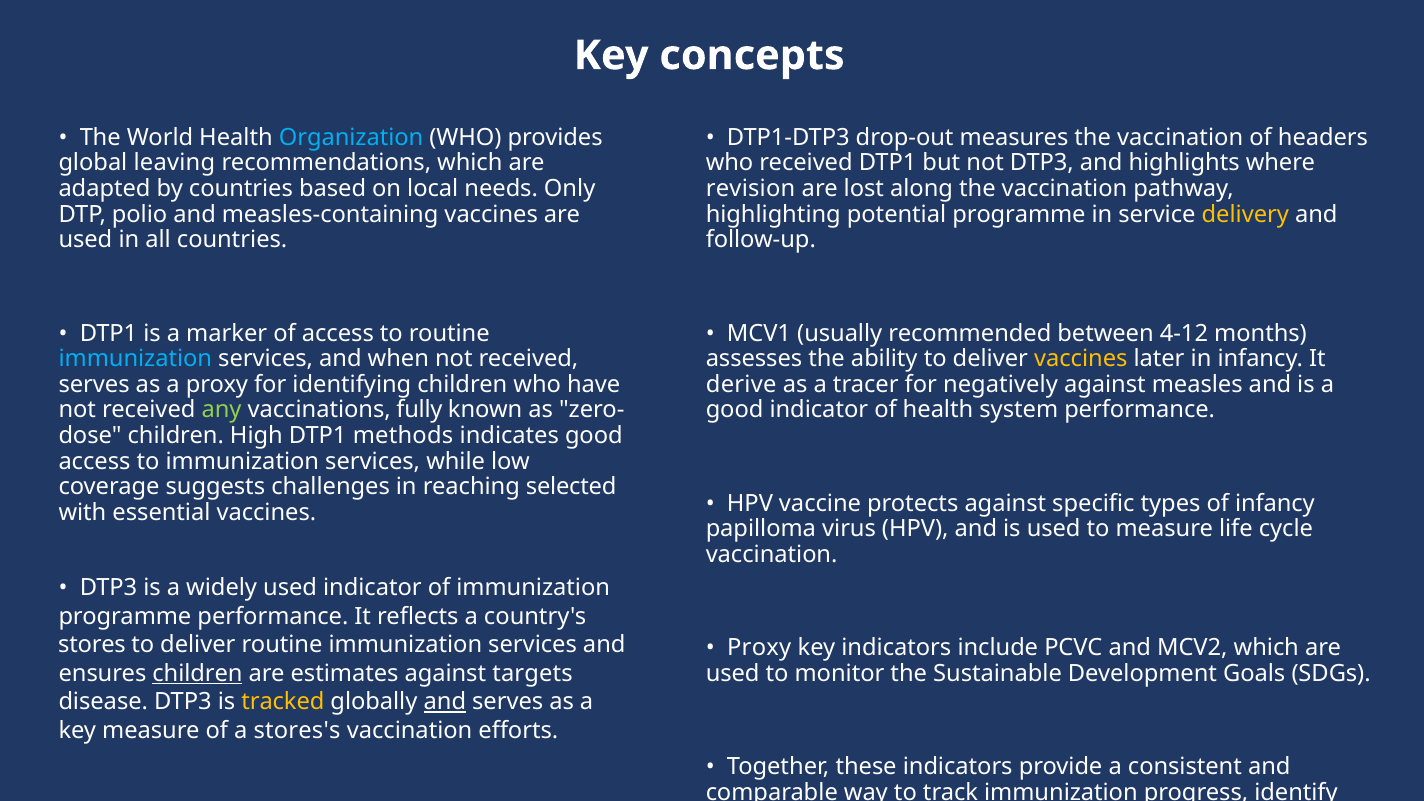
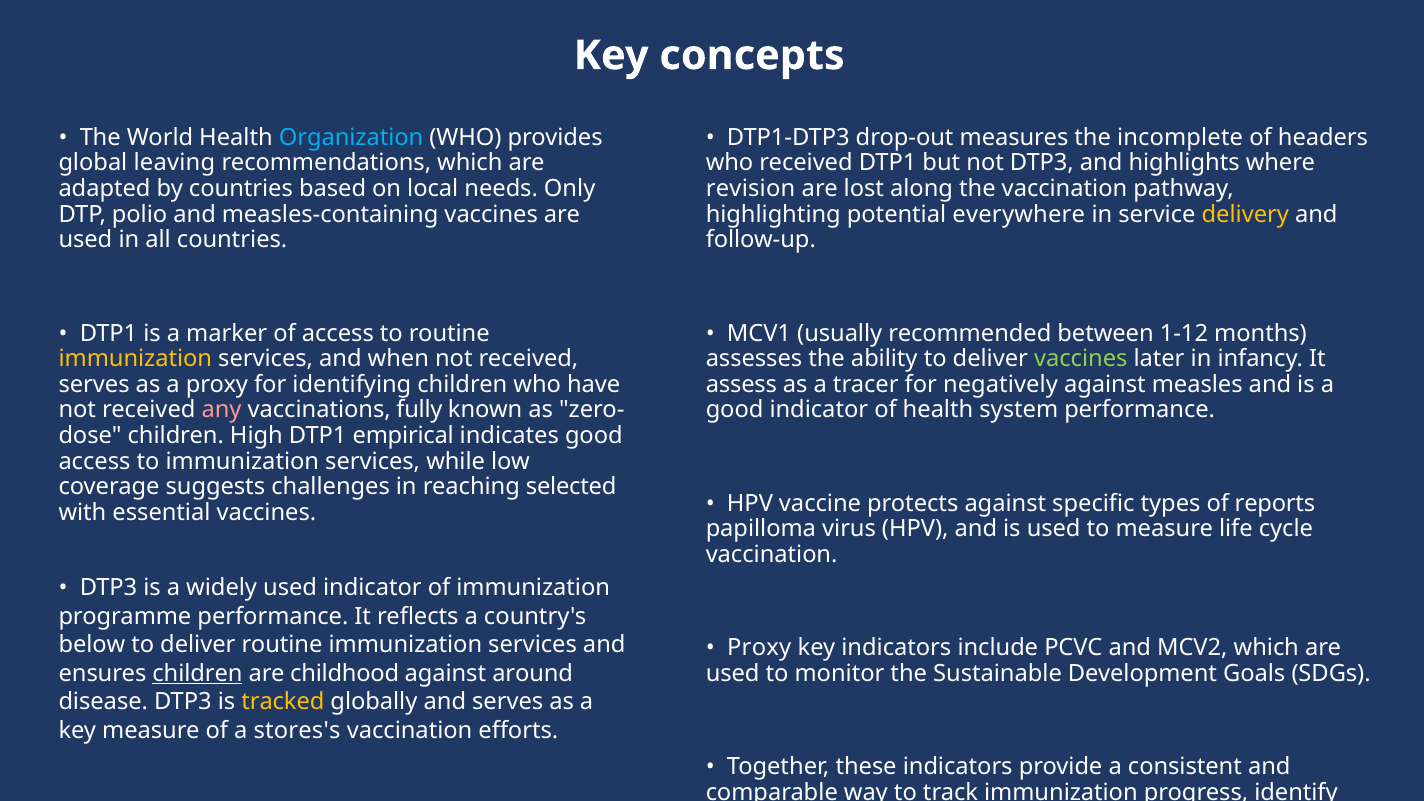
measures the vaccination: vaccination -> incomplete
potential programme: programme -> everywhere
4-12: 4-12 -> 1-12
immunization at (135, 359) colour: light blue -> yellow
vaccines at (1081, 359) colour: yellow -> light green
derive: derive -> assess
any colour: light green -> pink
methods: methods -> empirical
of infancy: infancy -> reports
stores: stores -> below
estimates: estimates -> childhood
against targets: targets -> around
and at (445, 702) underline: present -> none
